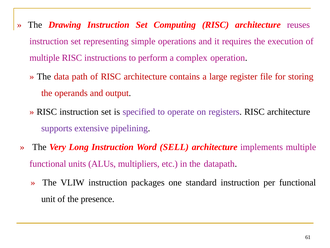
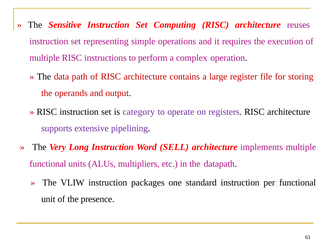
Drawing: Drawing -> Sensitive
specified: specified -> category
